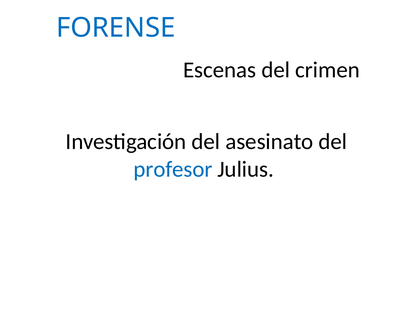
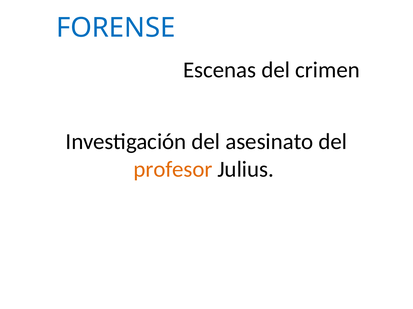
profesor colour: blue -> orange
